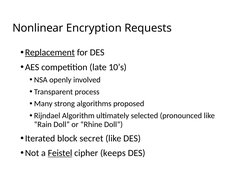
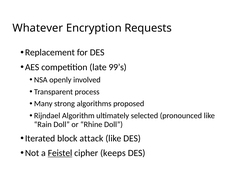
Nonlinear: Nonlinear -> Whatever
Replacement underline: present -> none
10’s: 10’s -> 99’s
secret: secret -> attack
